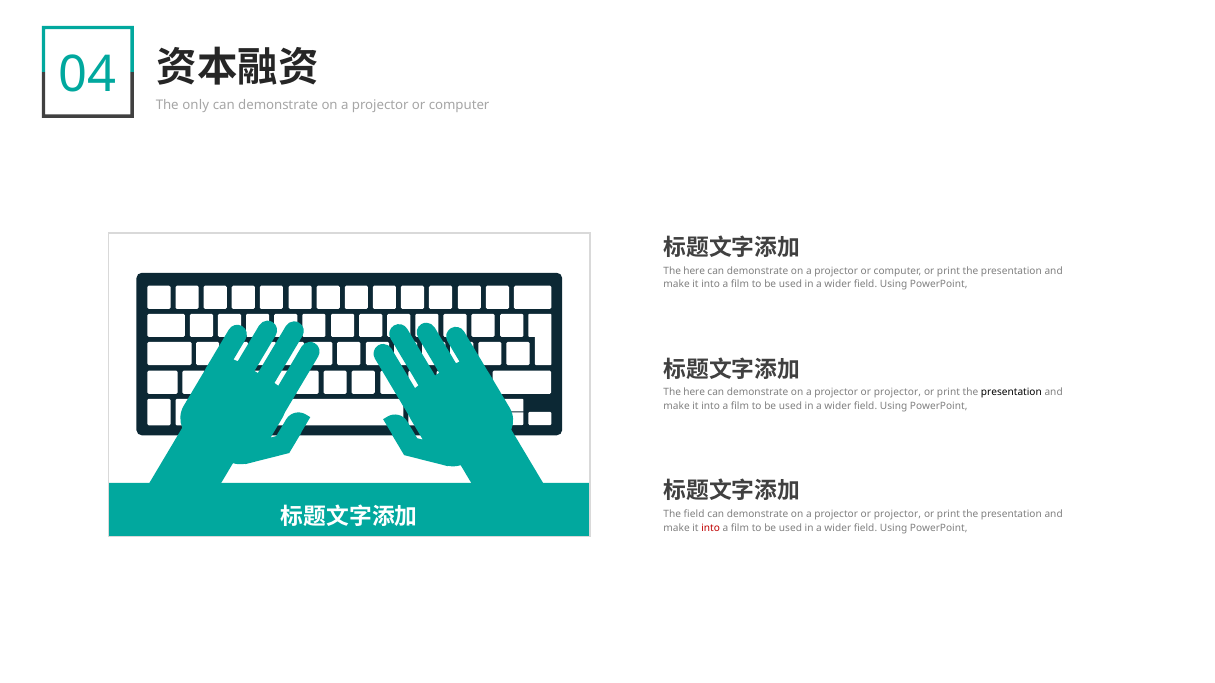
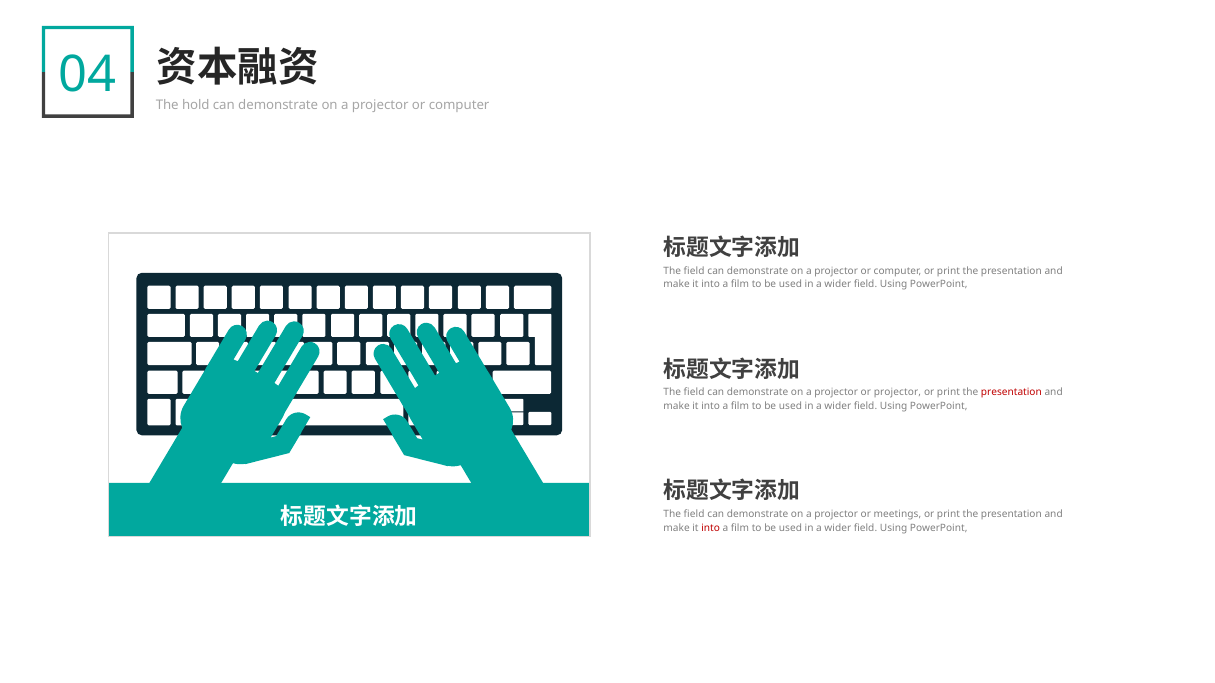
only: only -> hold
here at (694, 271): here -> field
here at (694, 393): here -> field
presentation at (1011, 393) colour: black -> red
projector at (897, 514): projector -> meetings
